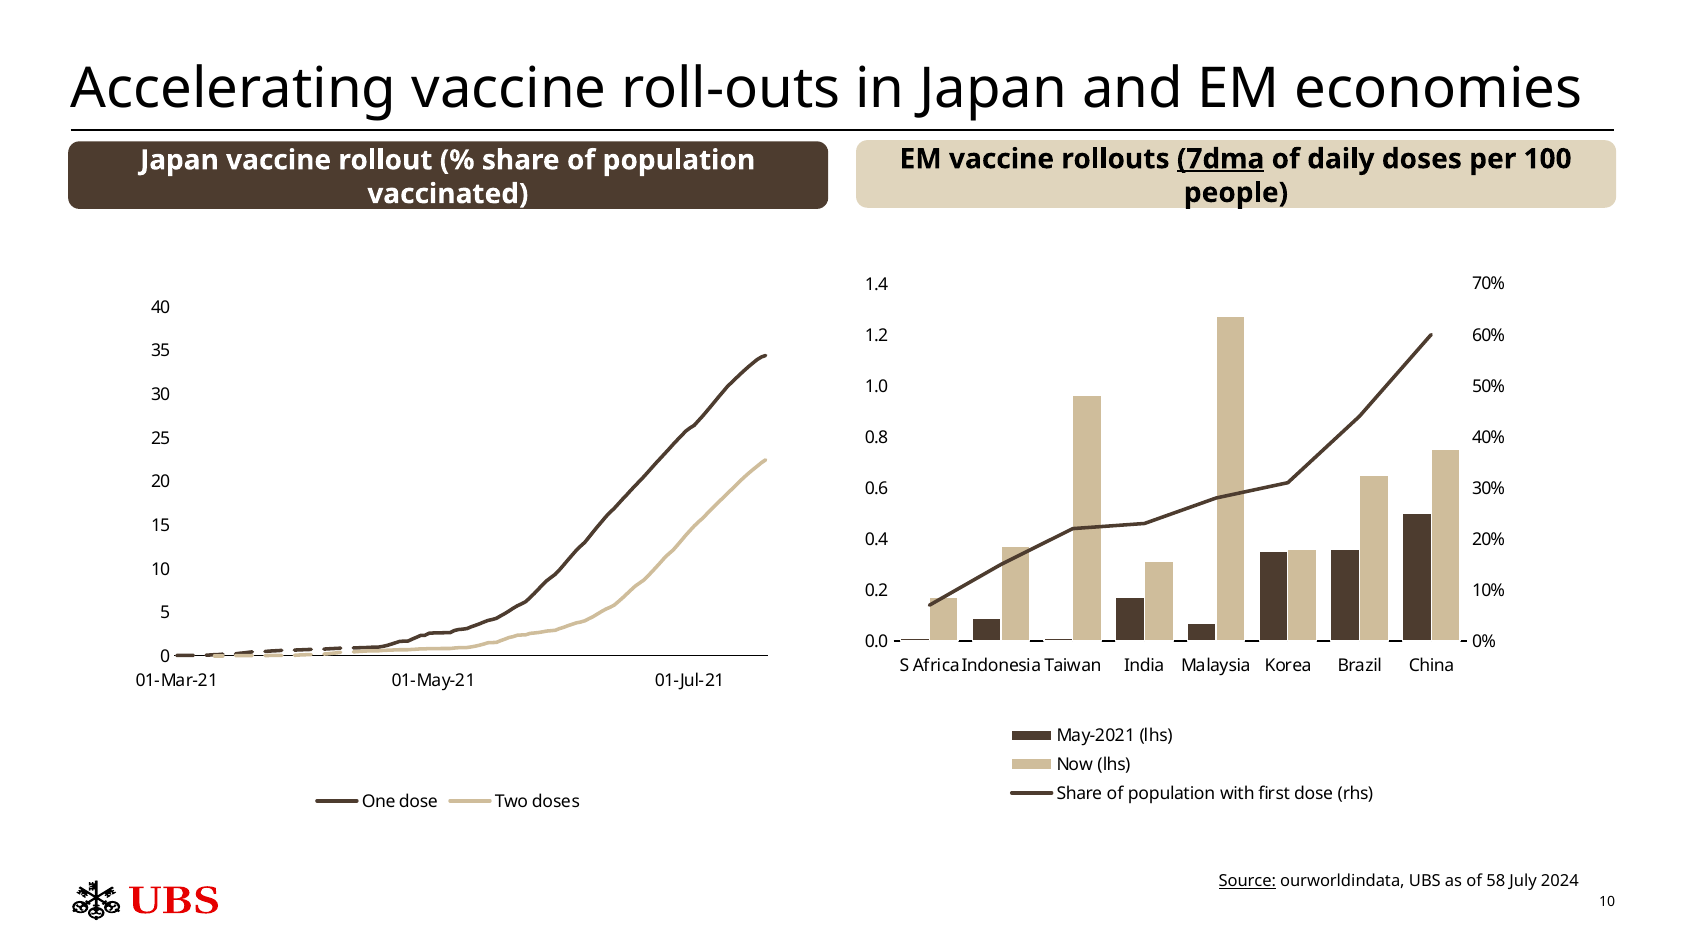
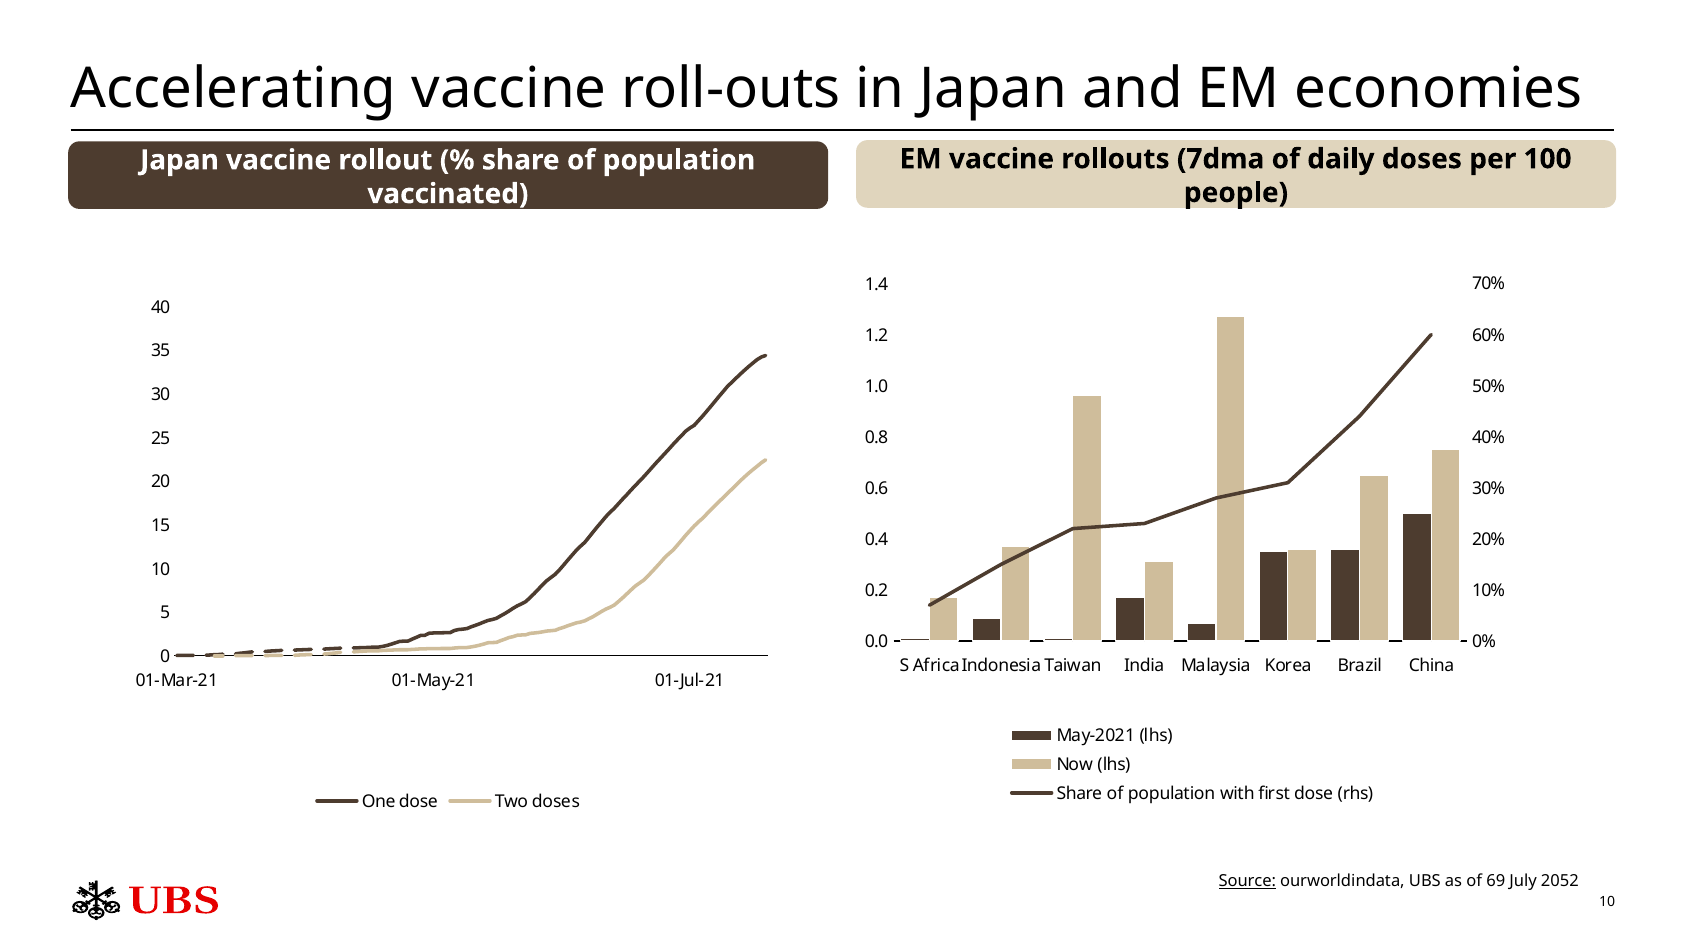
7dma underline: present -> none
58: 58 -> 69
2024: 2024 -> 2052
